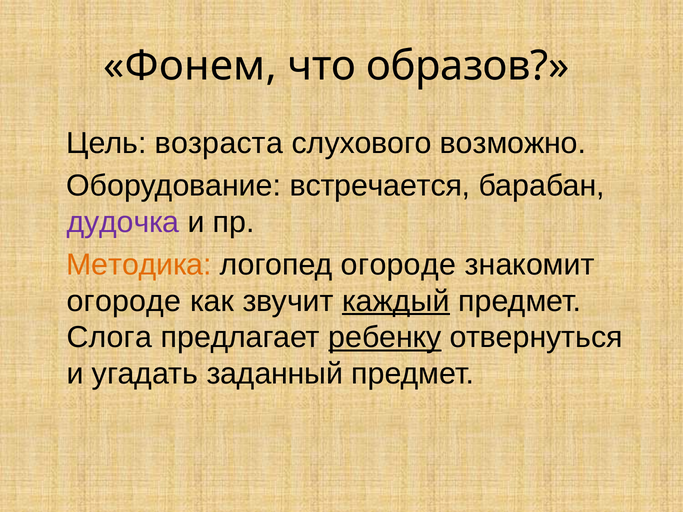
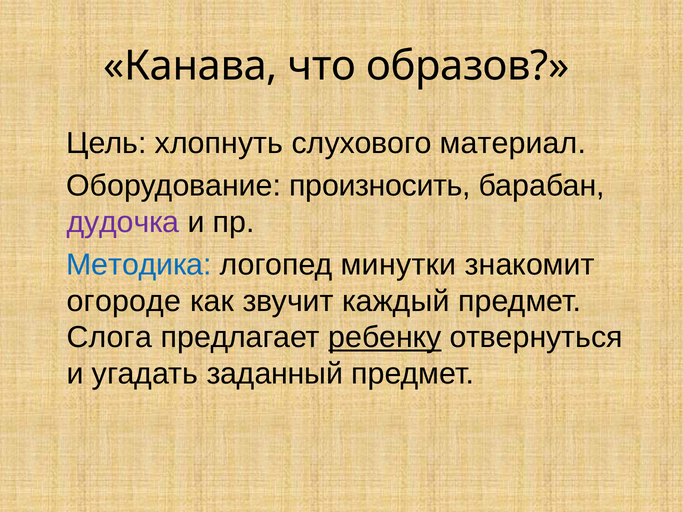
Фонем: Фонем -> Канава
возраста: возраста -> хлопнуть
возможно: возможно -> материал
встречается: встречается -> произносить
Методика colour: orange -> blue
логопед огороде: огороде -> минутки
каждый underline: present -> none
